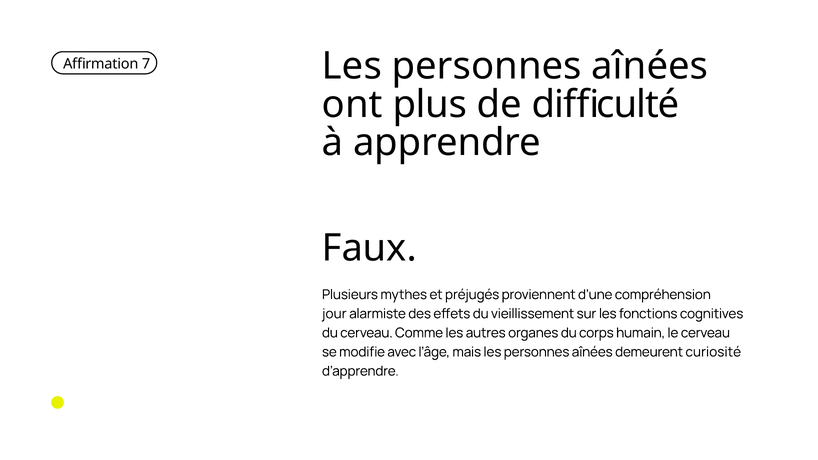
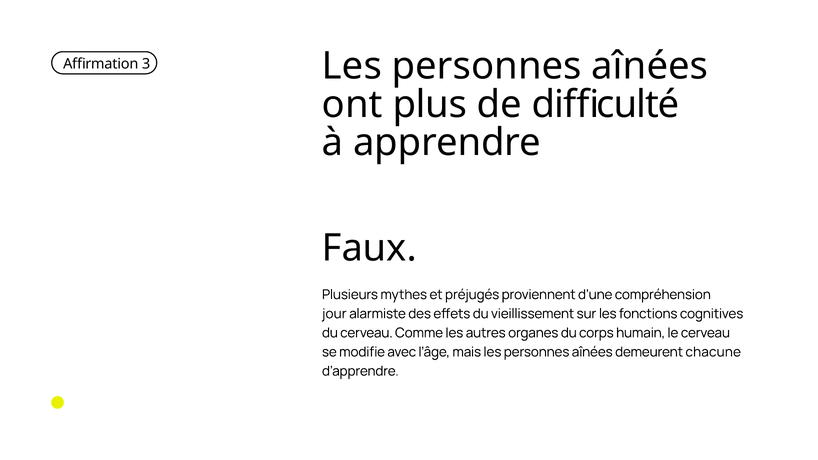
7: 7 -> 3
curiosité: curiosité -> chacune
